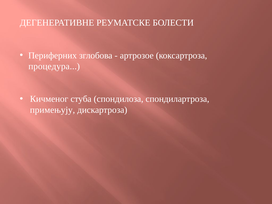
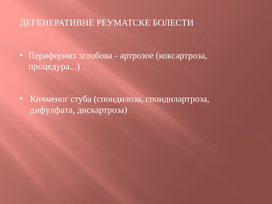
примењују: примењују -> дифулфата
